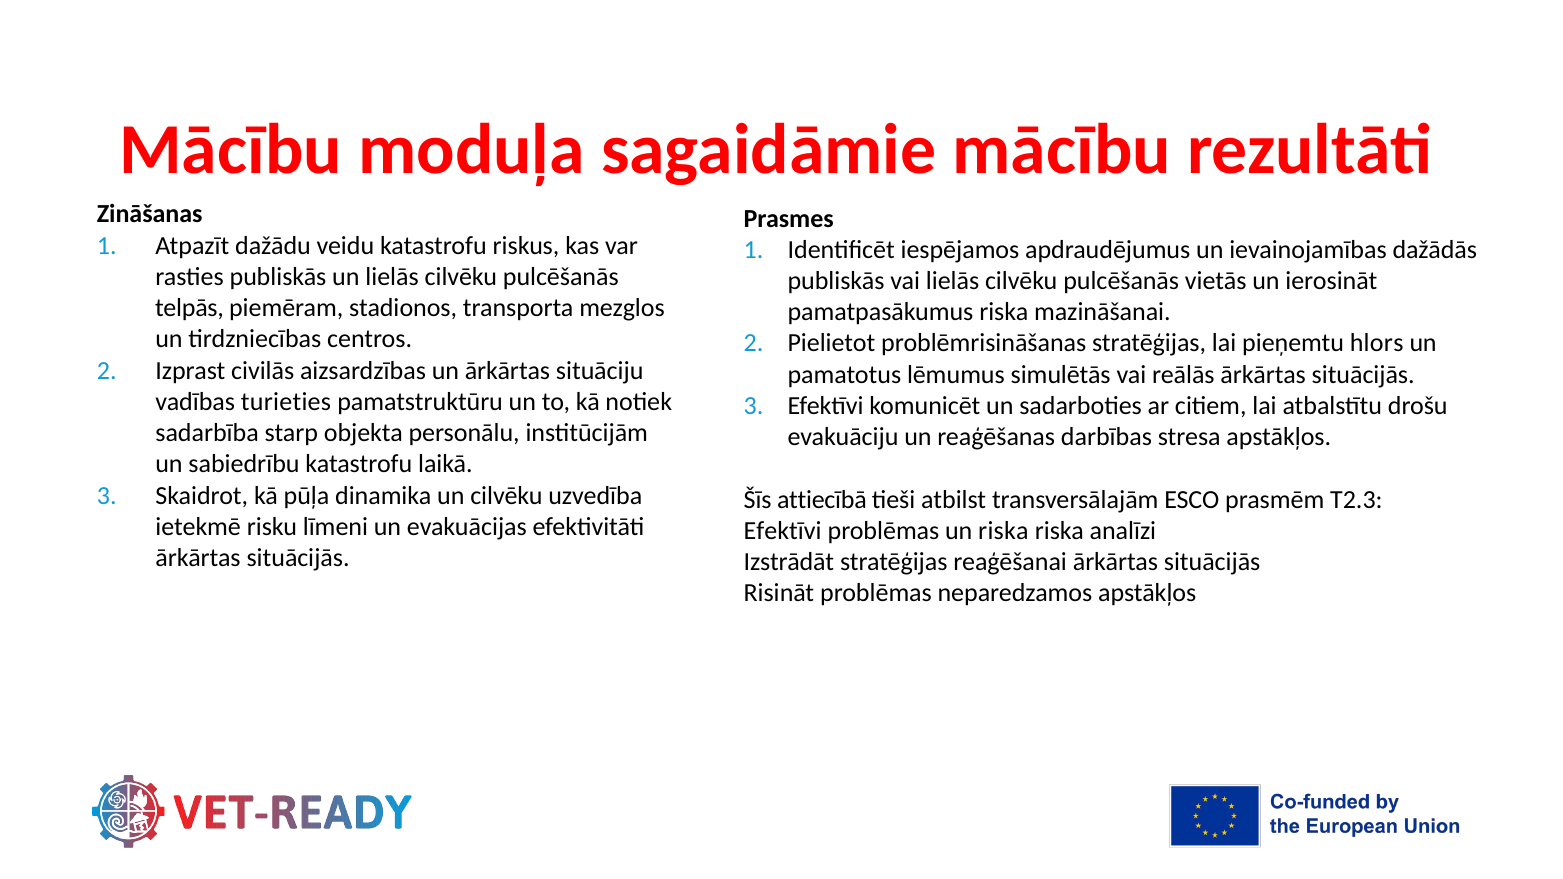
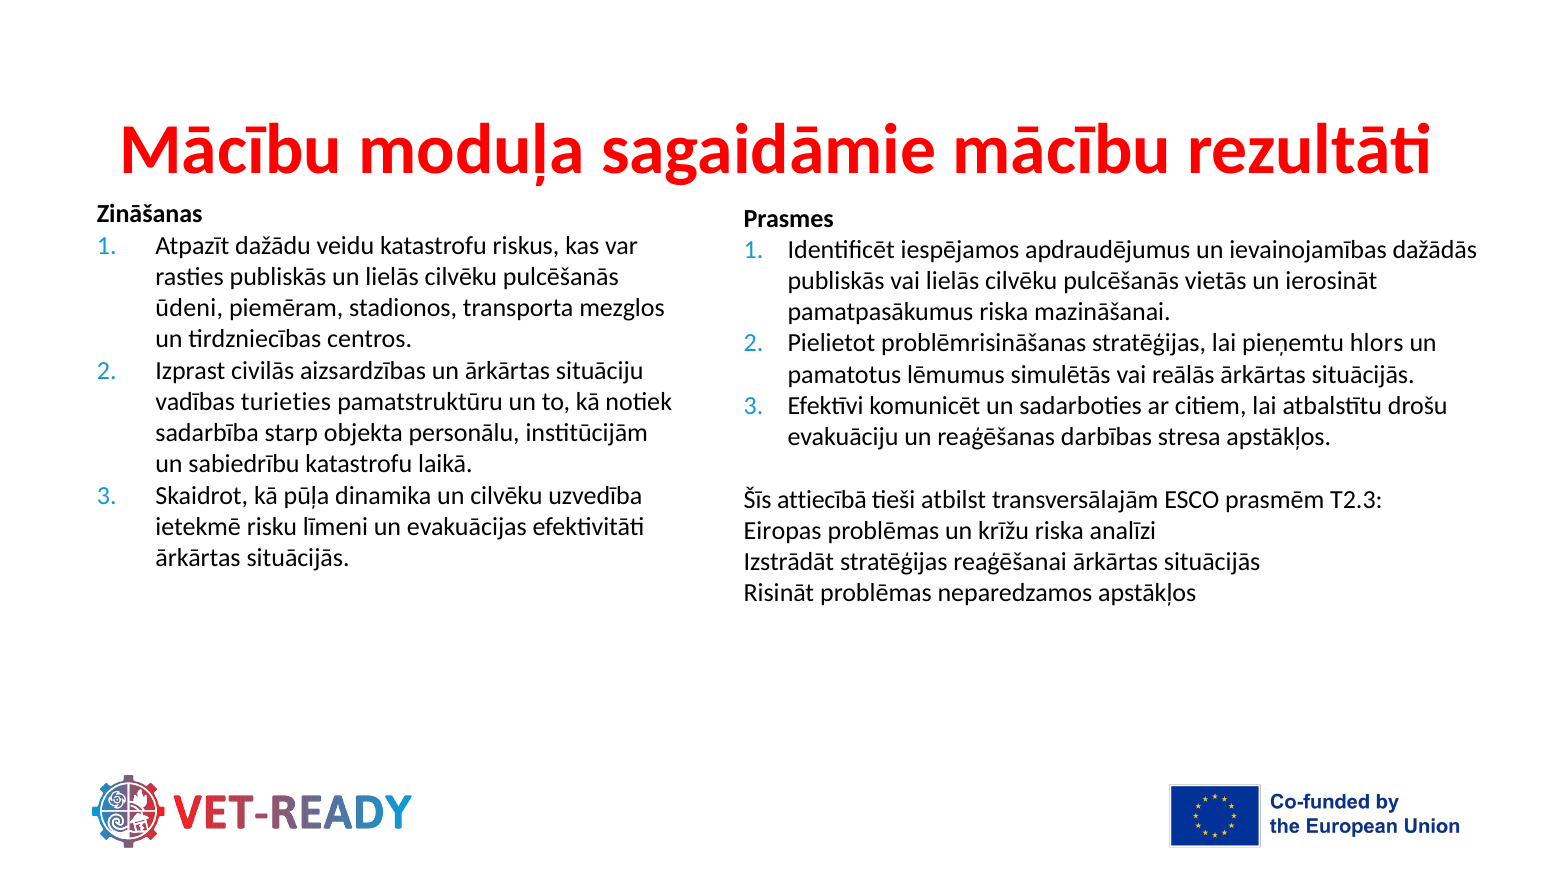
telpās: telpās -> ūdeni
Efektīvi at (783, 531): Efektīvi -> Eiropas
un riska: riska -> krīžu
